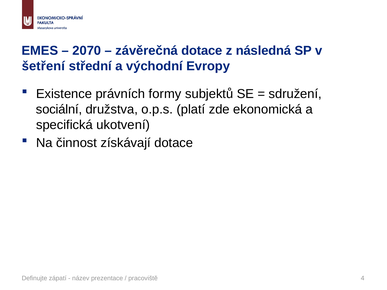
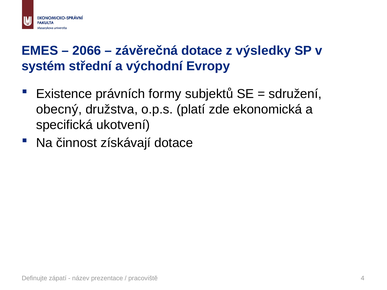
2070: 2070 -> 2066
následná: následná -> výsledky
šetření: šetření -> systém
sociální: sociální -> obecný
